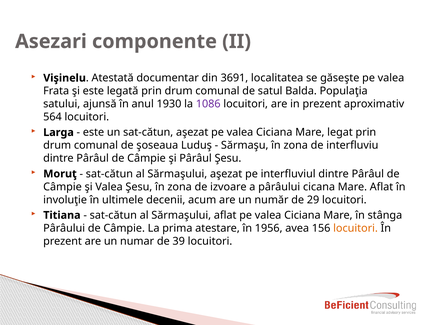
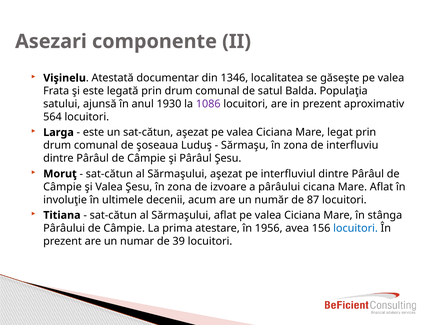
3691: 3691 -> 1346
29: 29 -> 87
locuitori at (356, 228) colour: orange -> blue
